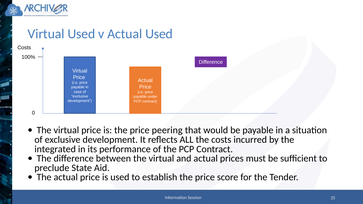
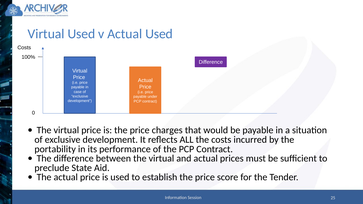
peering: peering -> charges
integrated: integrated -> portability
